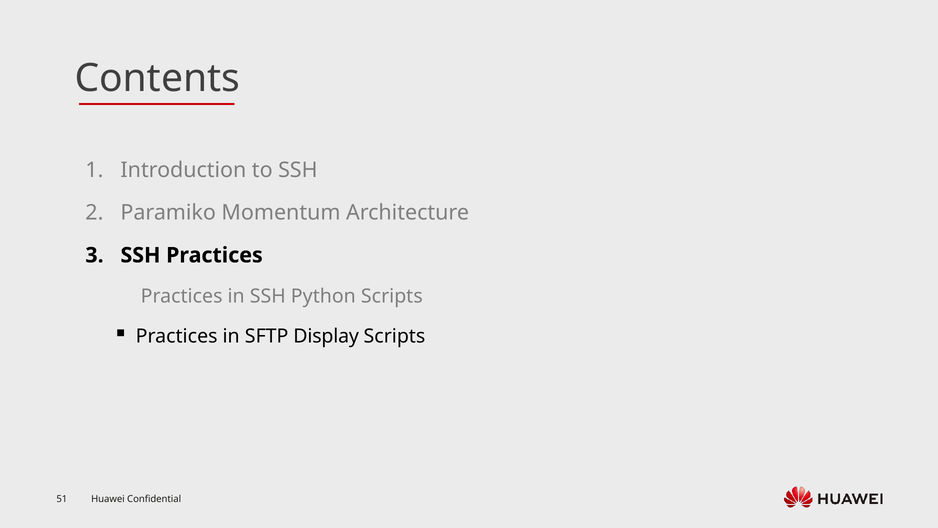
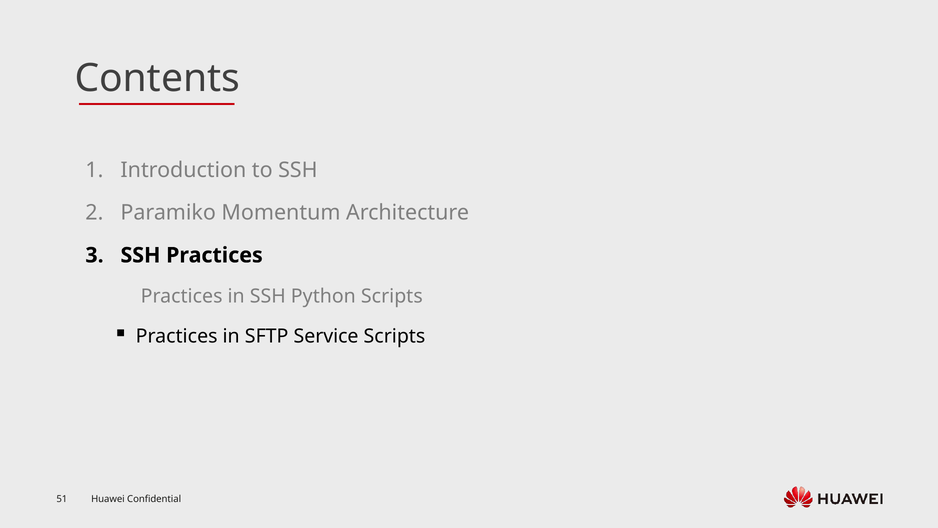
Display: Display -> Service
